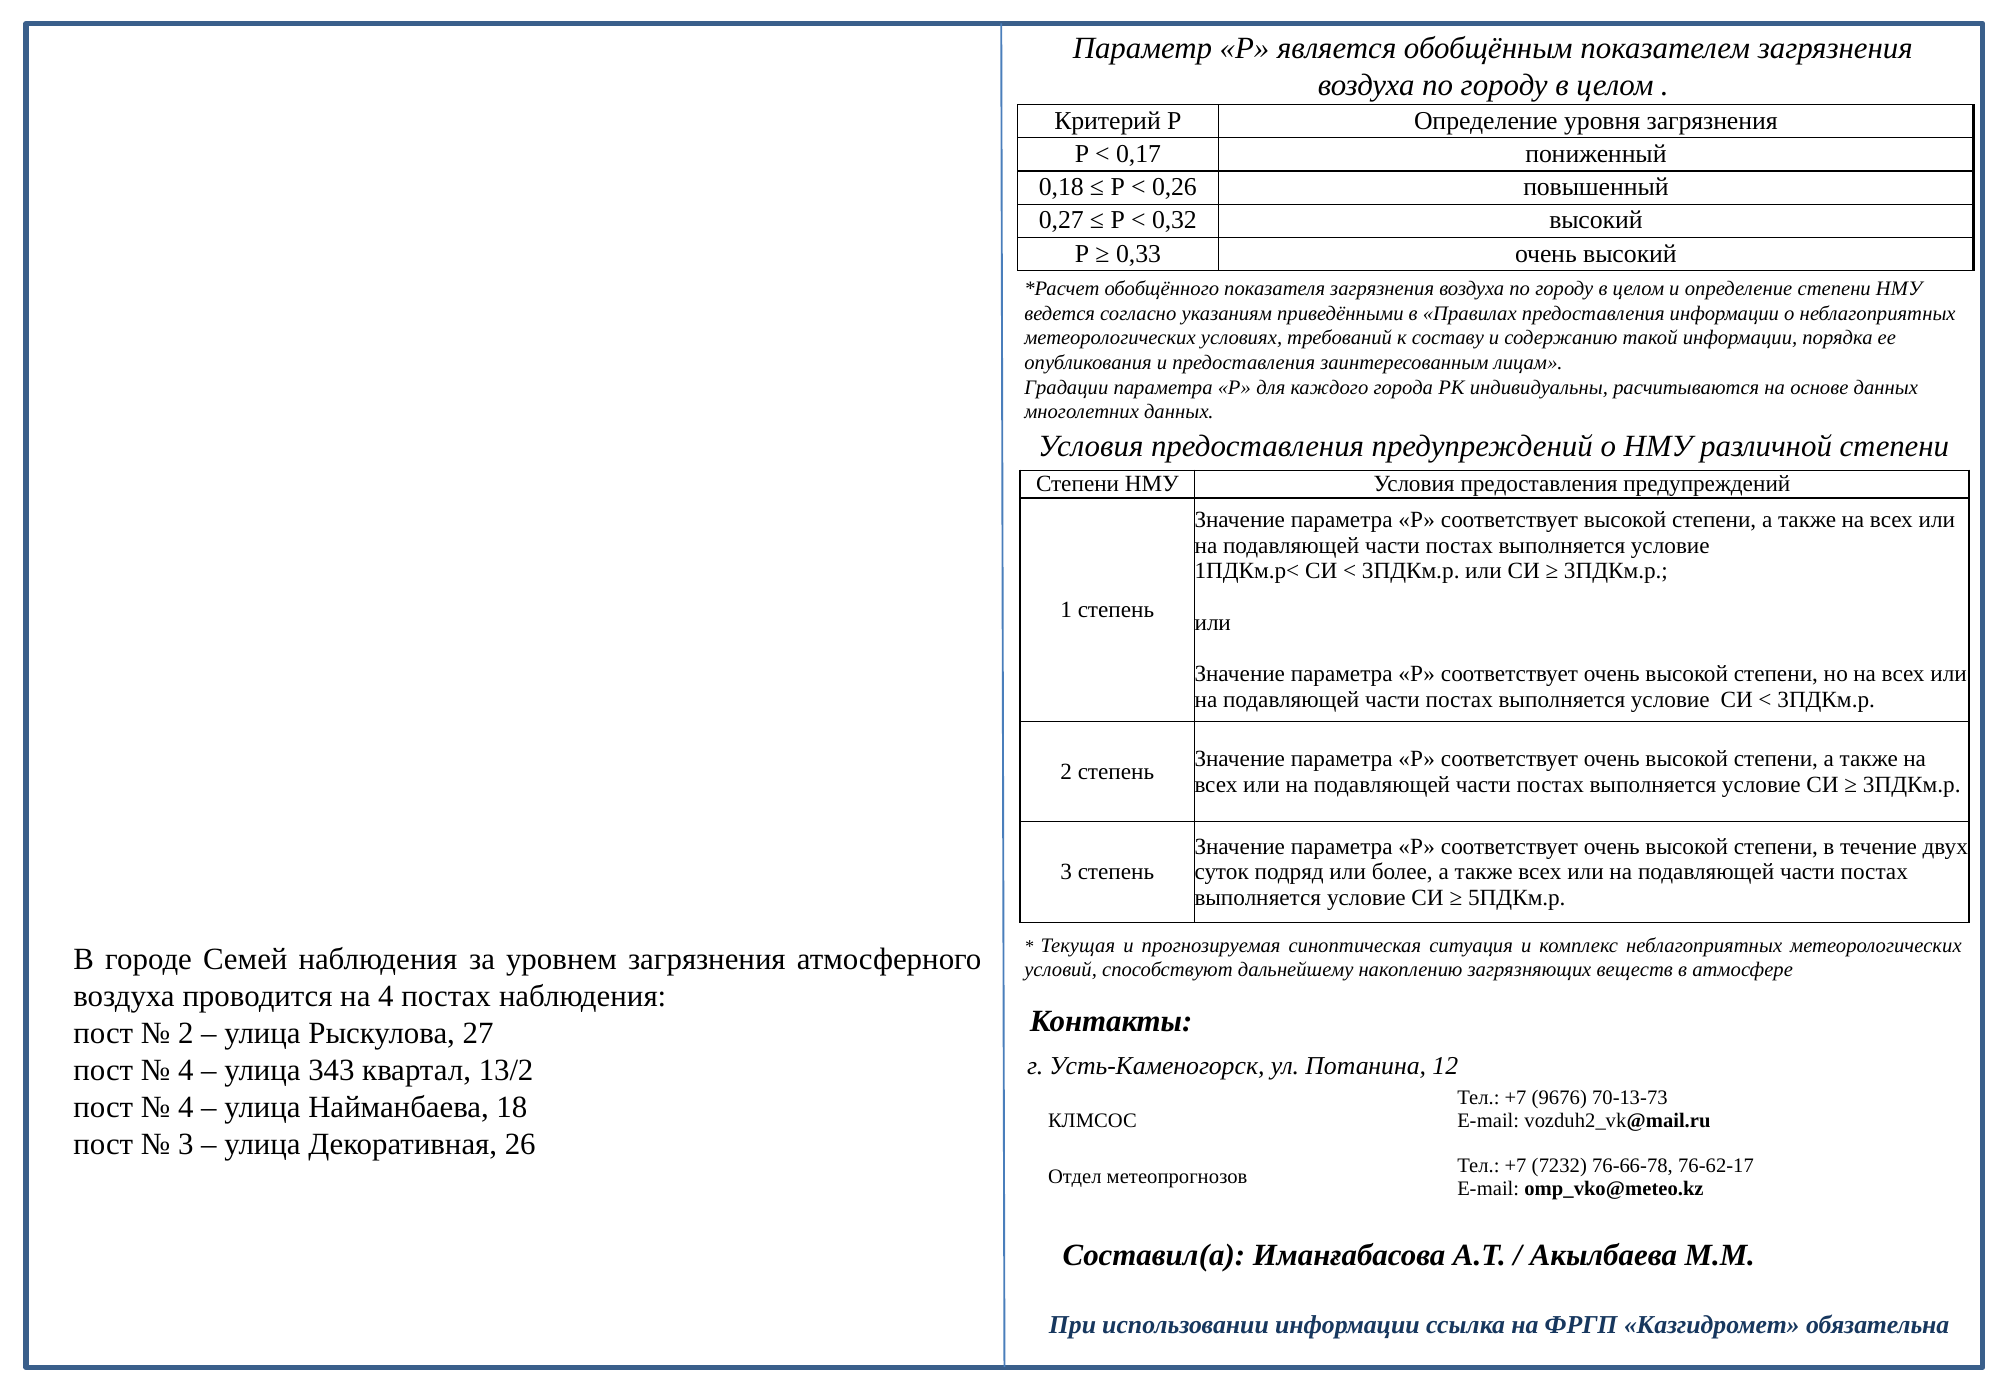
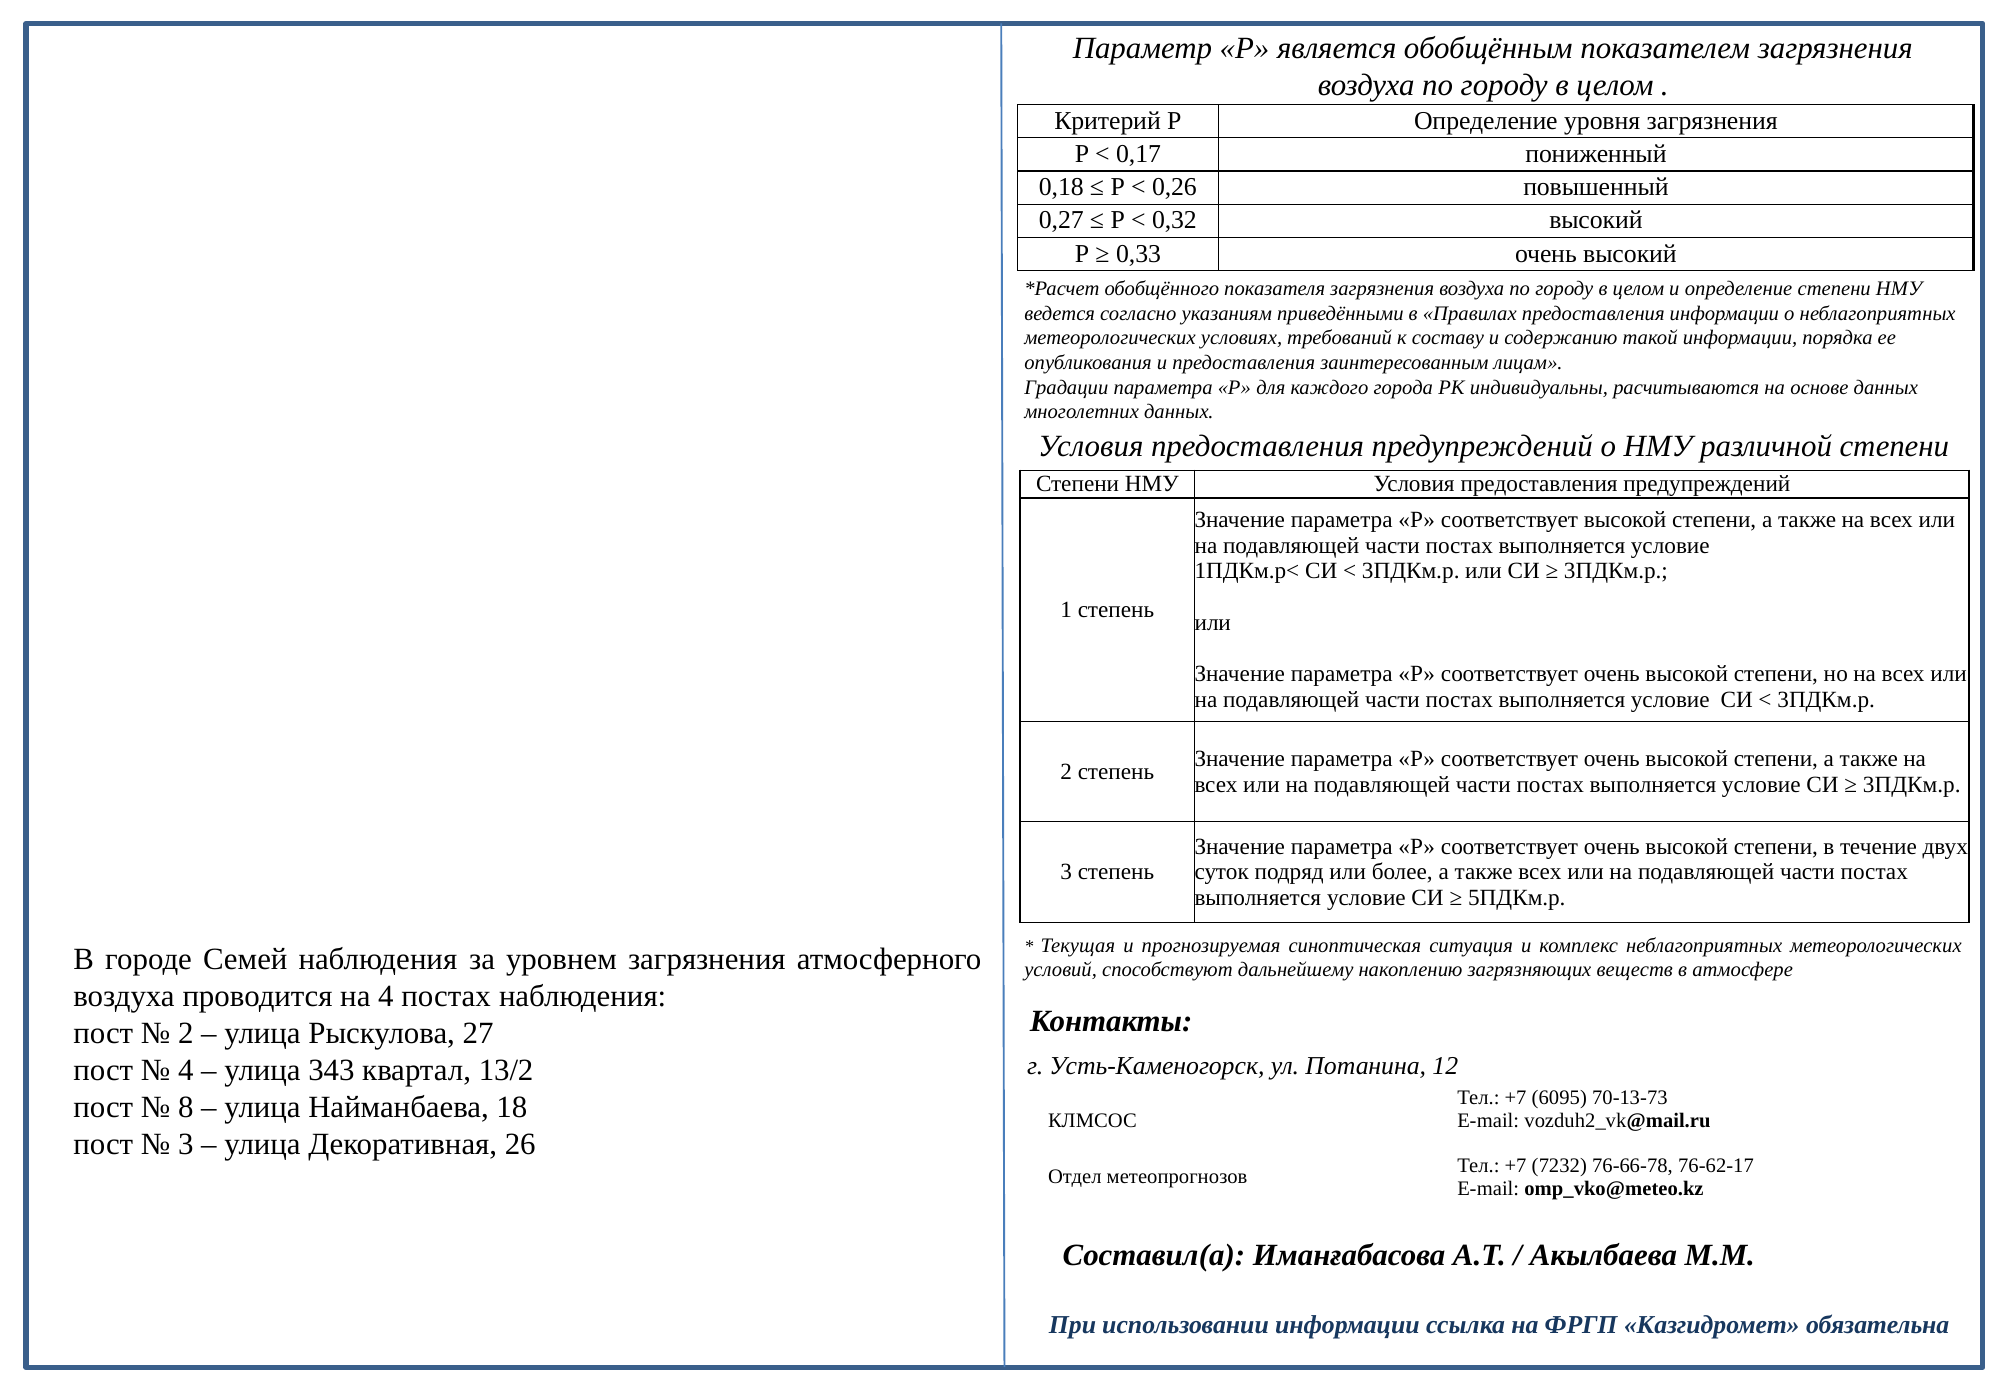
9676: 9676 -> 6095
4 at (186, 1108): 4 -> 8
